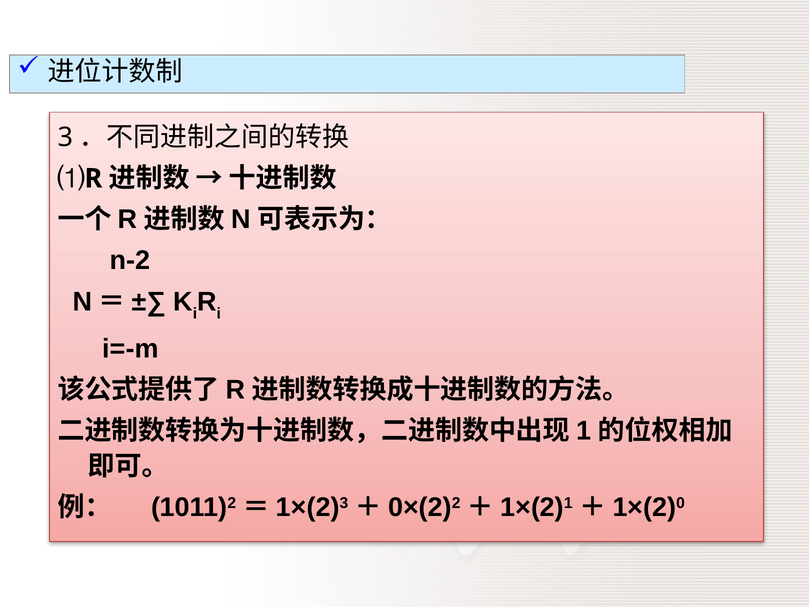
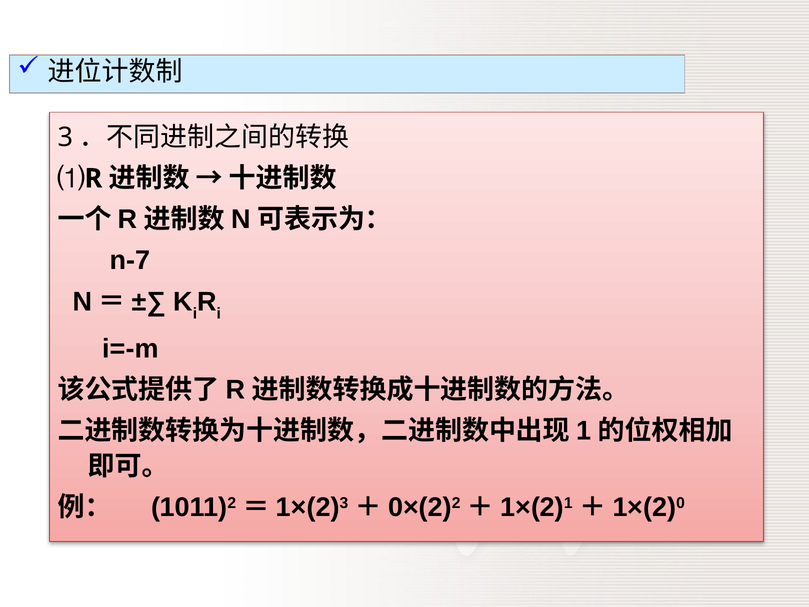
n-2: n-2 -> n-7
